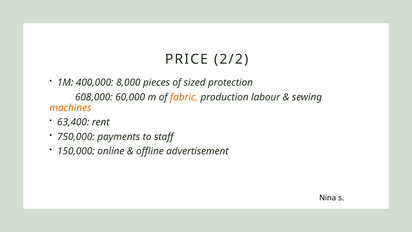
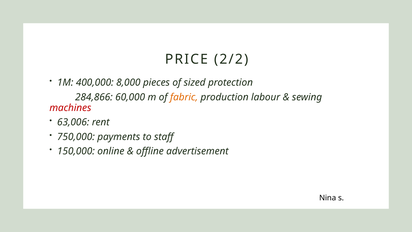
608,000: 608,000 -> 284,866
machines colour: orange -> red
63,400: 63,400 -> 63,006
